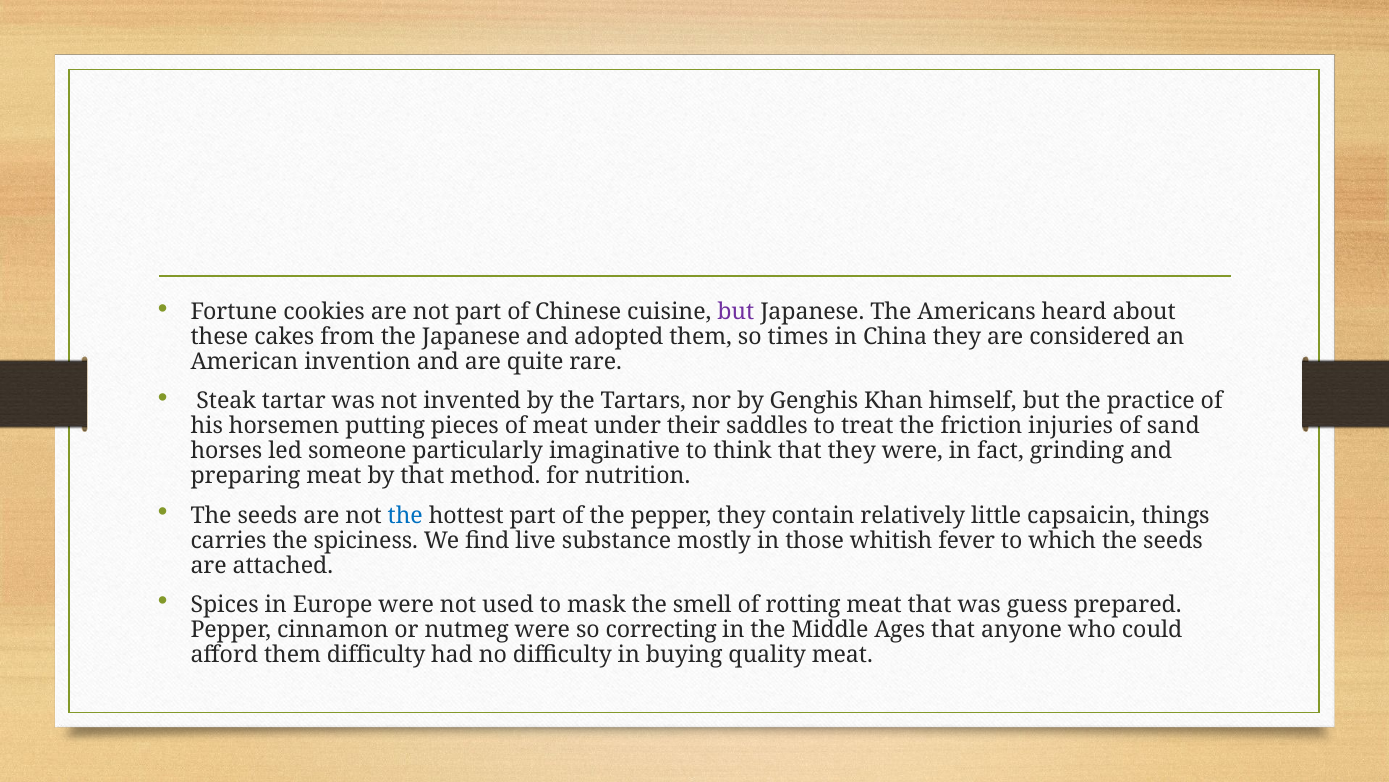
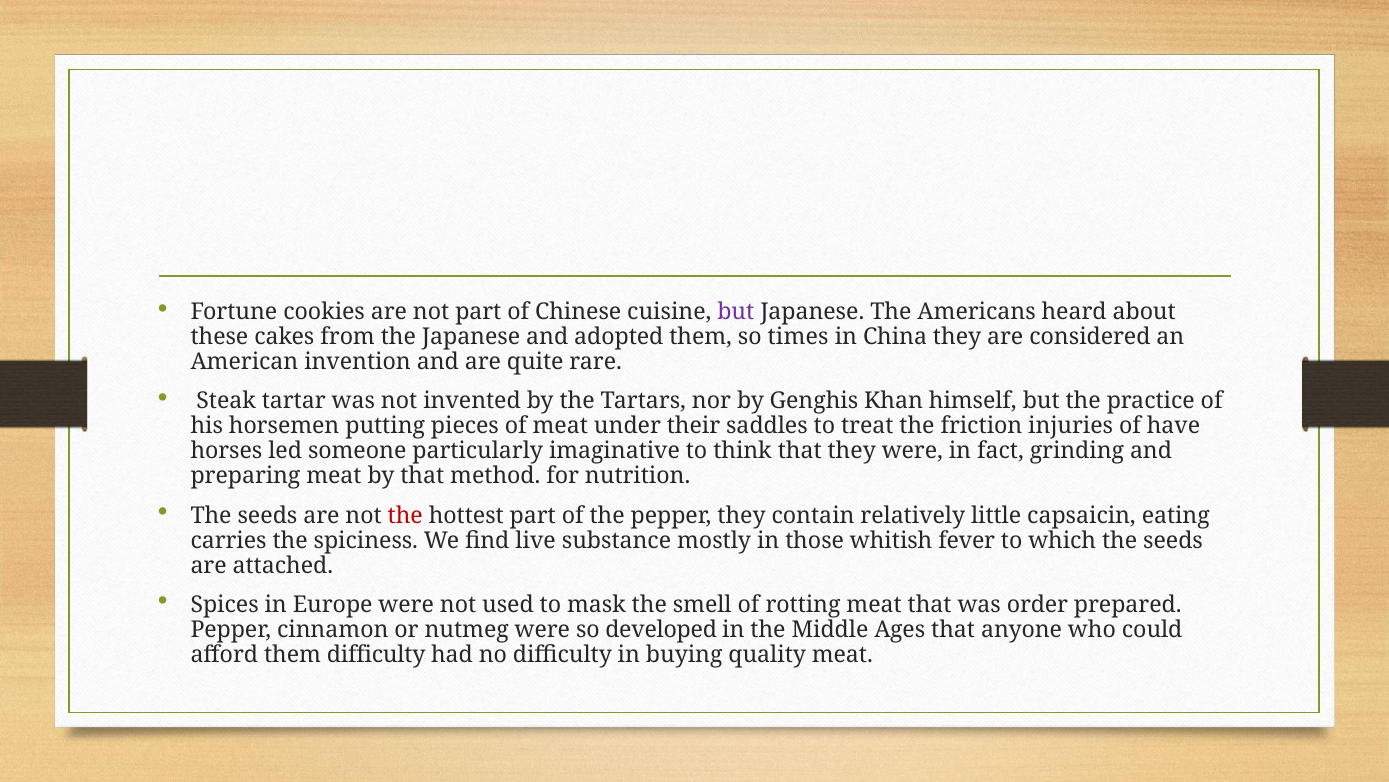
sand: sand -> have
the at (405, 515) colour: blue -> red
things: things -> eating
guess: guess -> order
correcting: correcting -> developed
